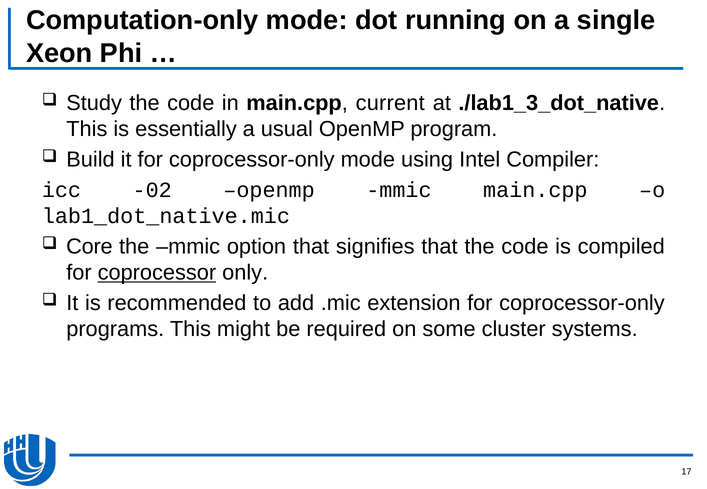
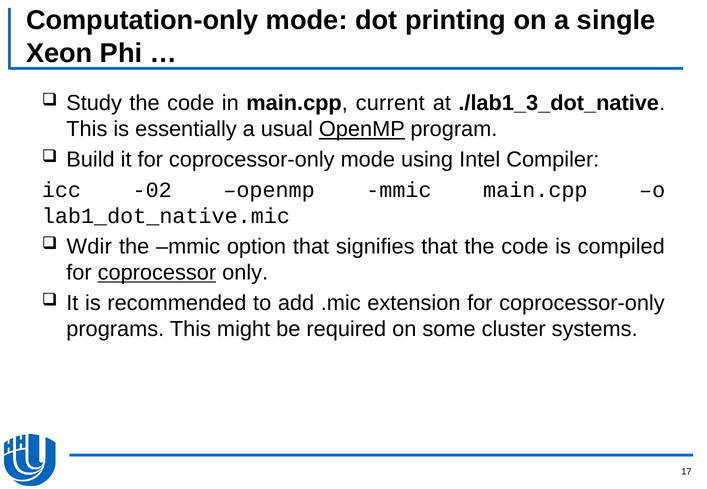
running: running -> printing
OpenMP at (362, 129) underline: none -> present
Core: Core -> Wdir
